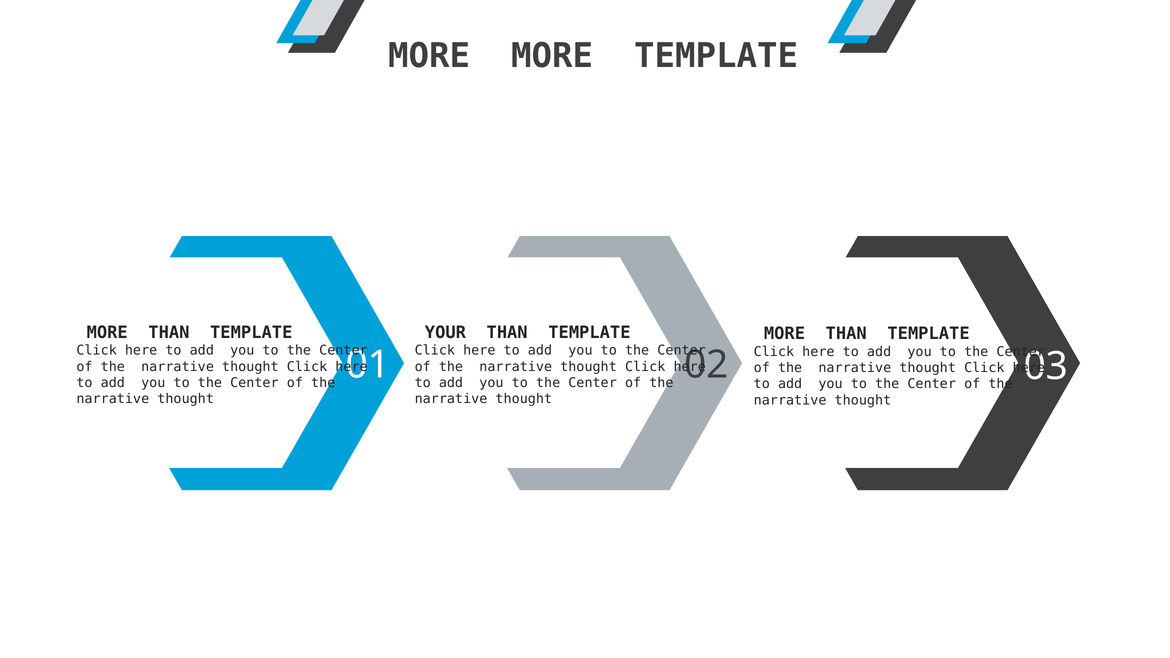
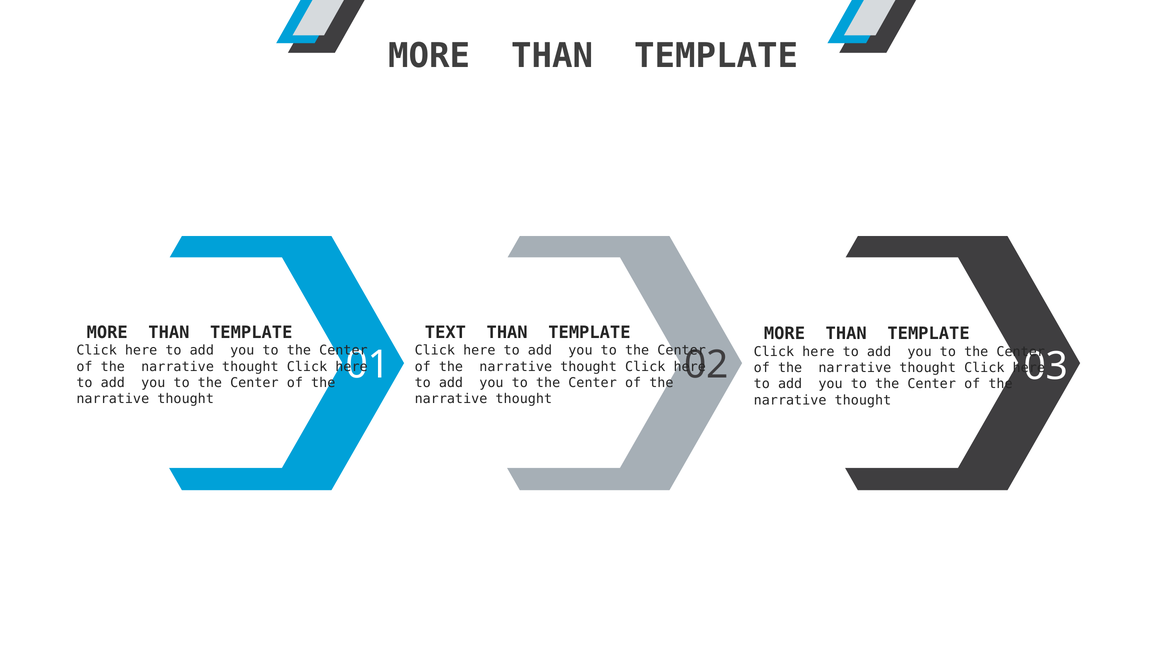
MORE at (552, 56): MORE -> THAN
YOUR: YOUR -> TEXT
